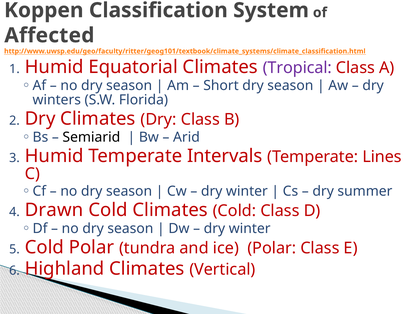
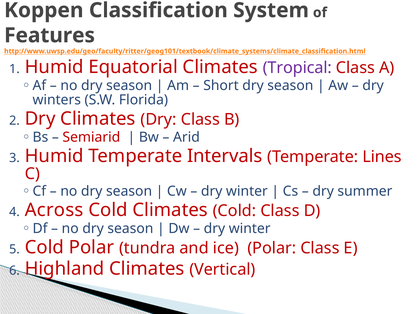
Affected: Affected -> Features
Semiarid colour: black -> red
Drawn: Drawn -> Across
